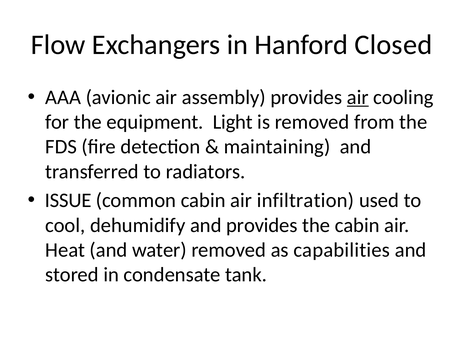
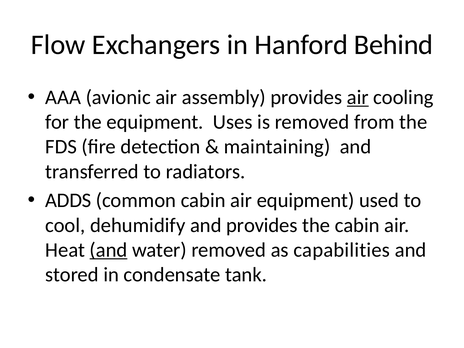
Closed: Closed -> Behind
Light: Light -> Uses
ISSUE: ISSUE -> ADDS
air infiltration: infiltration -> equipment
and at (109, 250) underline: none -> present
